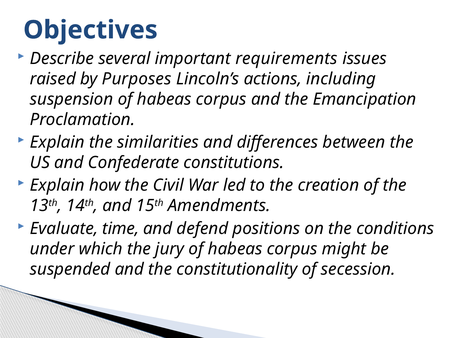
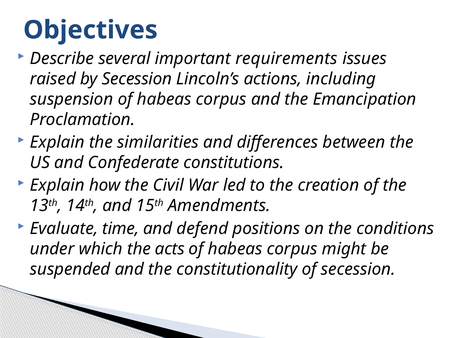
by Purposes: Purposes -> Secession
jury: jury -> acts
